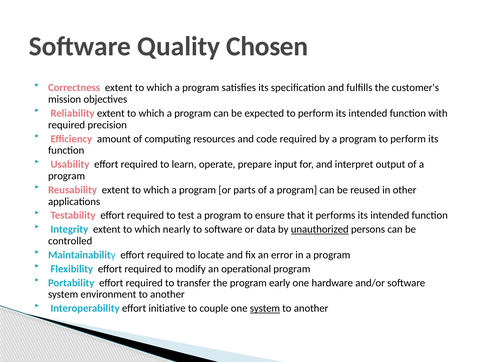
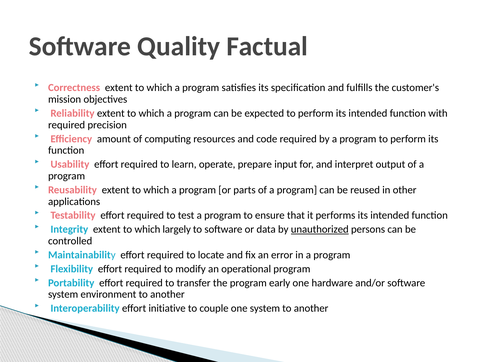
Chosen: Chosen -> Factual
nearly: nearly -> largely
system at (265, 308) underline: present -> none
